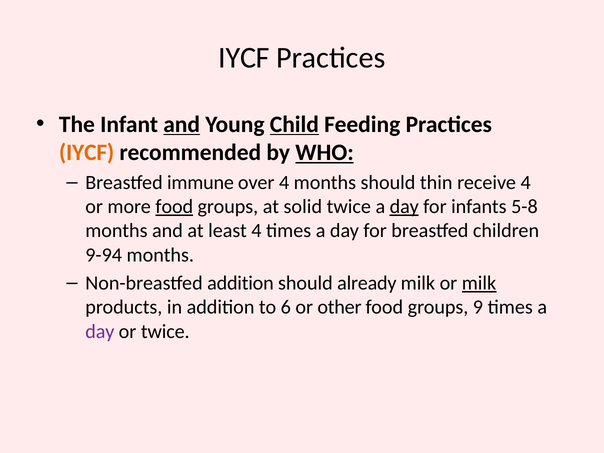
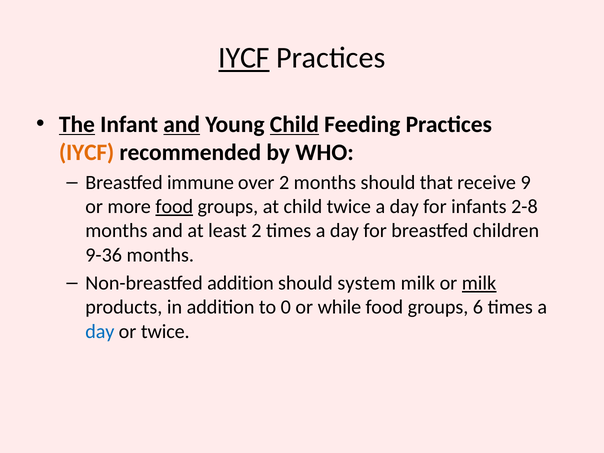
IYCF at (244, 58) underline: none -> present
The underline: none -> present
WHO underline: present -> none
over 4: 4 -> 2
thin: thin -> that
receive 4: 4 -> 9
at solid: solid -> child
day at (404, 207) underline: present -> none
5-8: 5-8 -> 2-8
least 4: 4 -> 2
9-94: 9-94 -> 9-36
already: already -> system
6: 6 -> 0
other: other -> while
9: 9 -> 6
day at (100, 331) colour: purple -> blue
